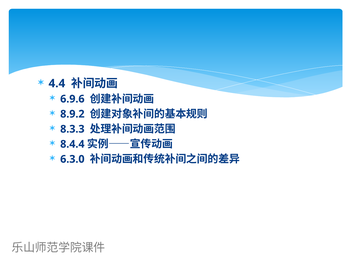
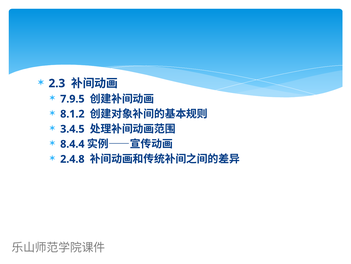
4.4: 4.4 -> 2.3
6.9.6: 6.9.6 -> 7.9.5
8.9.2: 8.9.2 -> 8.1.2
8.3.3: 8.3.3 -> 3.4.5
6.3.0: 6.3.0 -> 2.4.8
